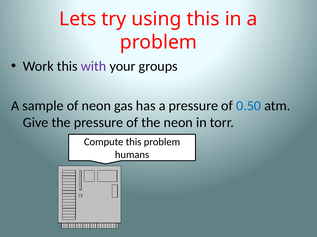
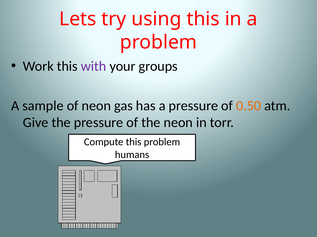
0.50 colour: blue -> orange
